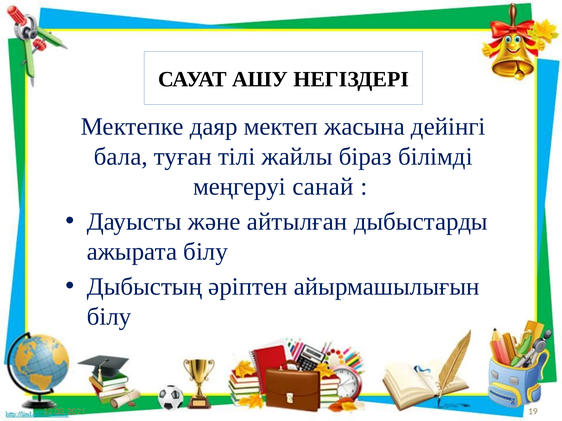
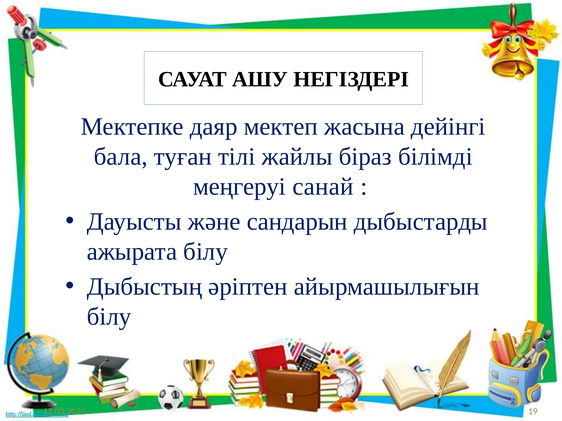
айтылған: айтылған -> сандарын
